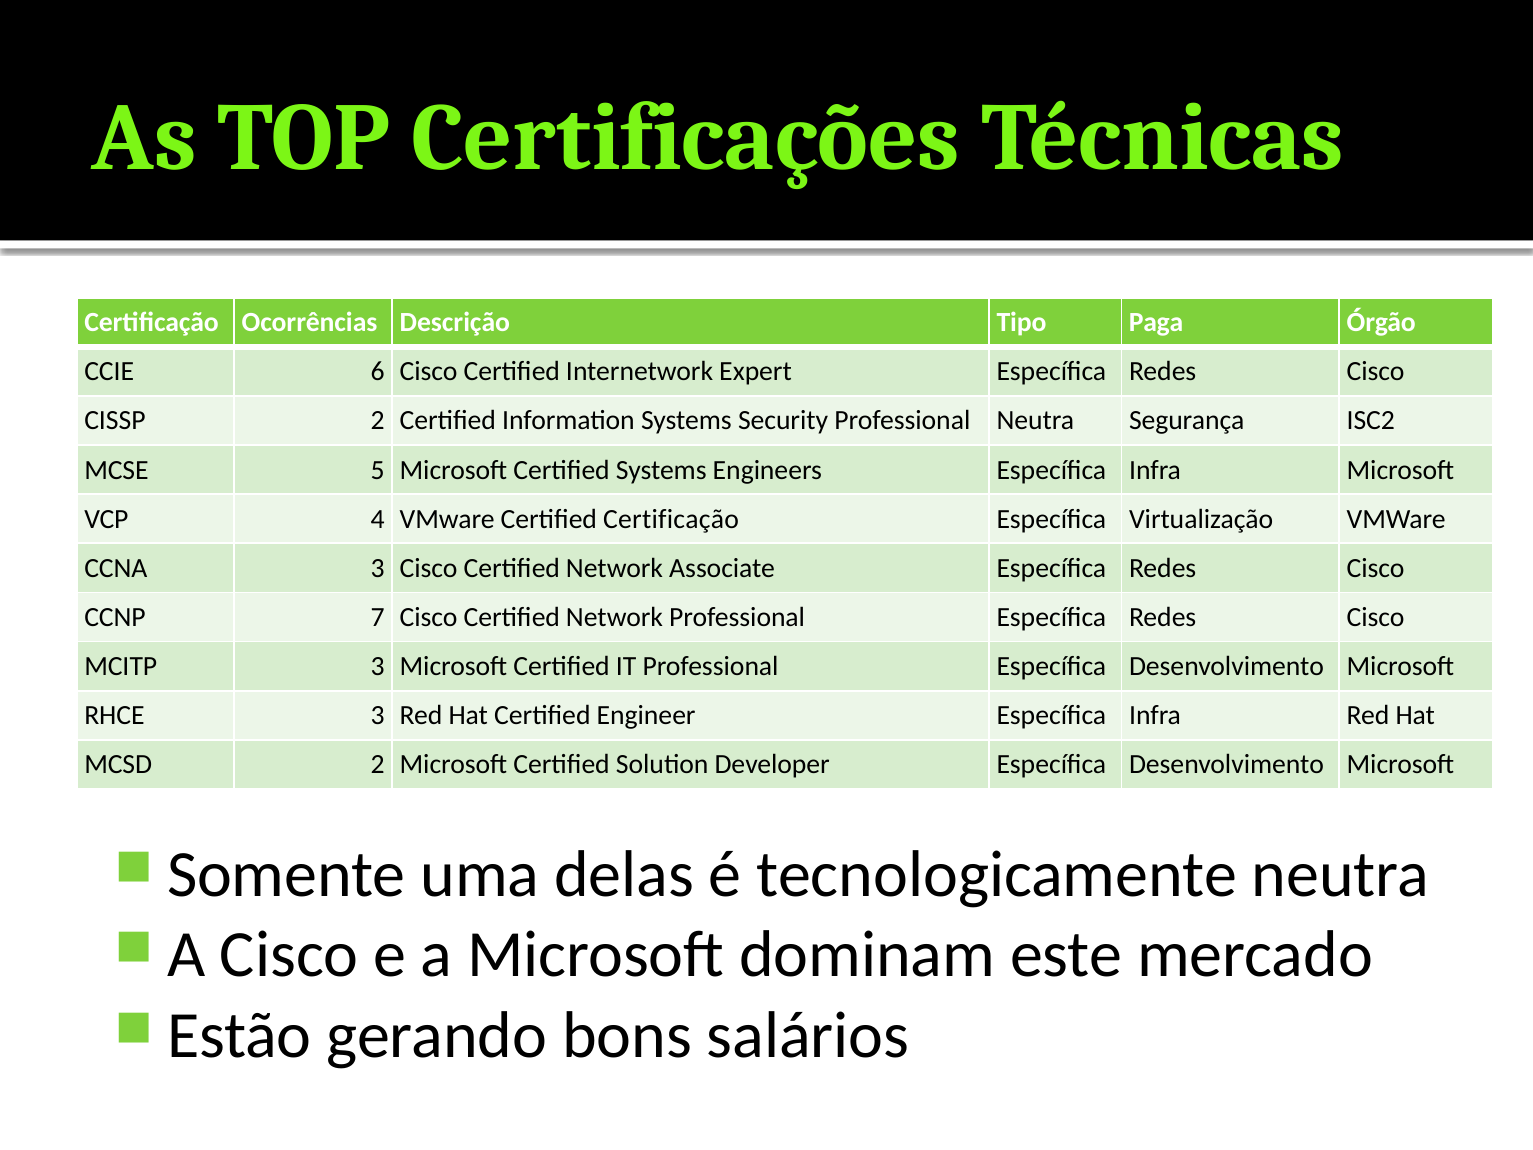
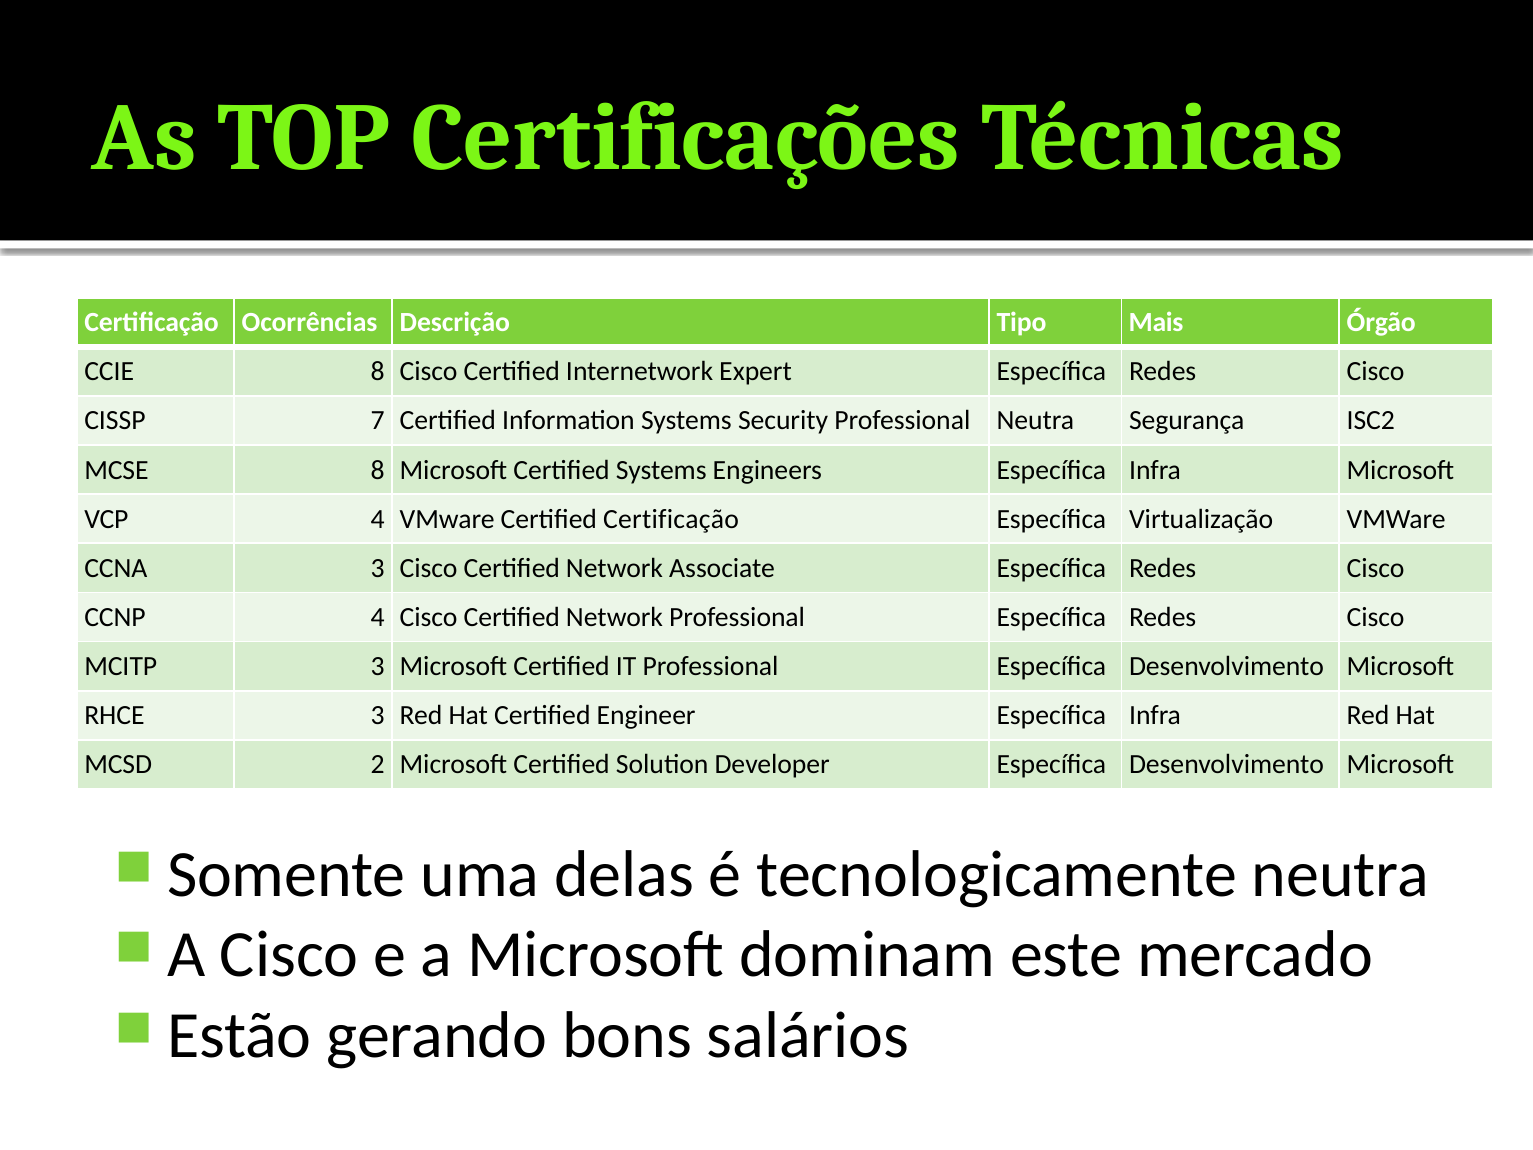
Paga: Paga -> Mais
CCIE 6: 6 -> 8
CISSP 2: 2 -> 7
MCSE 5: 5 -> 8
CCNP 7: 7 -> 4
